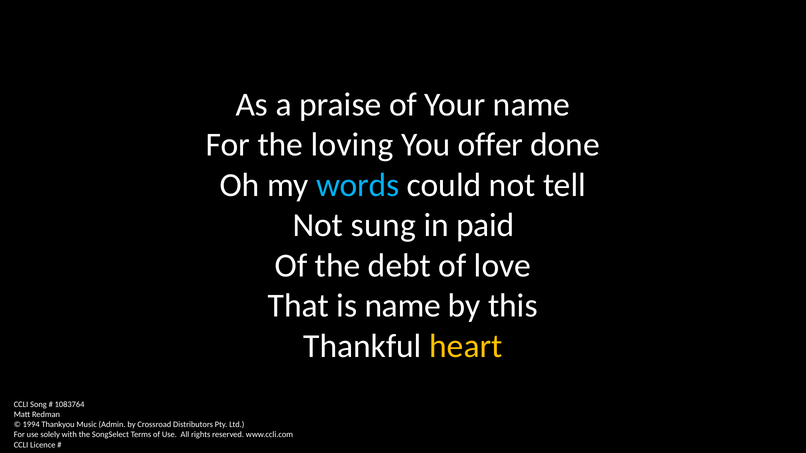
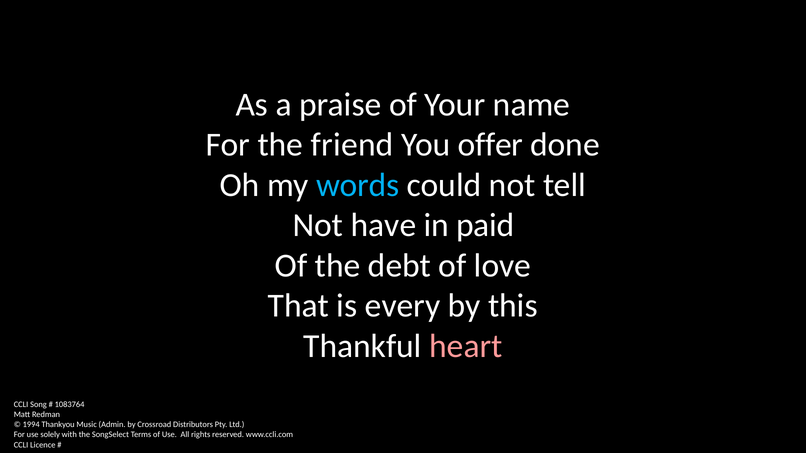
loving: loving -> friend
sung: sung -> have
is name: name -> every
heart colour: yellow -> pink
